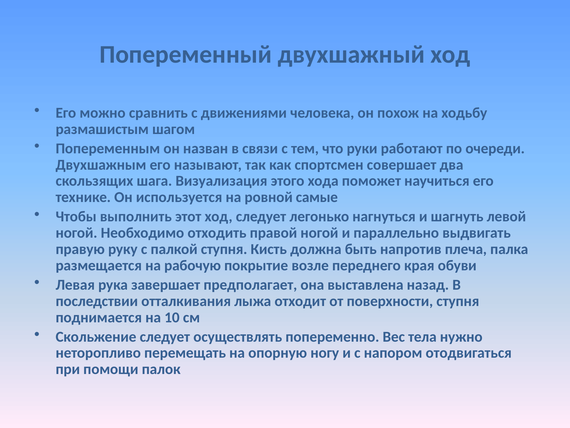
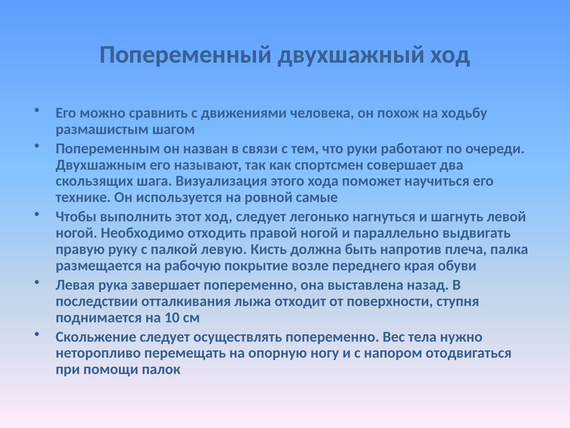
палкой ступня: ступня -> левую
завершает предполагает: предполагает -> попеременно
